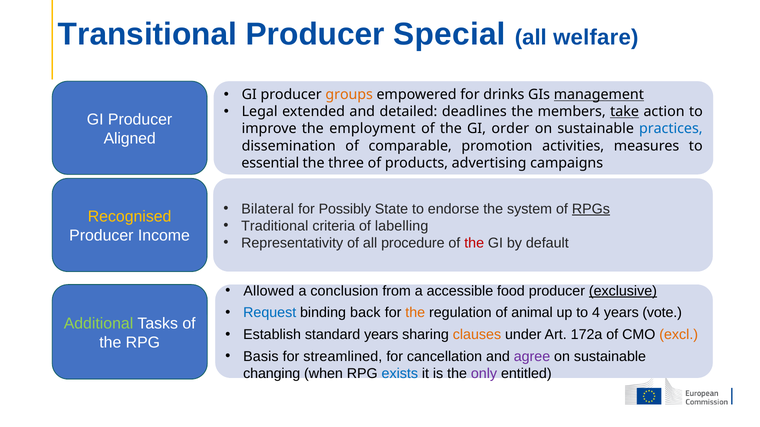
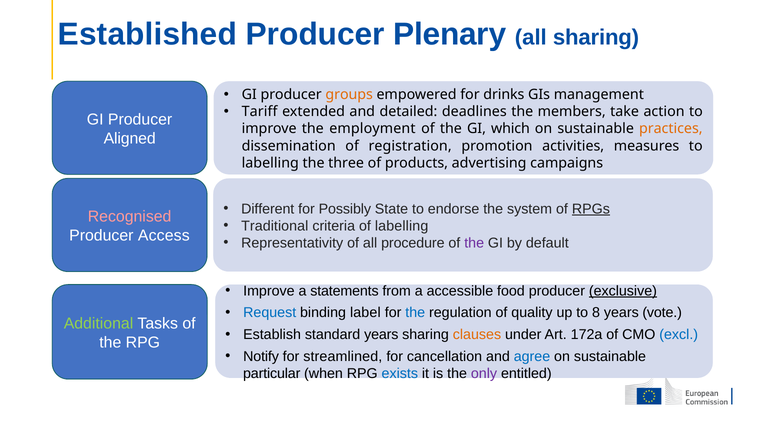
Transitional: Transitional -> Established
Special: Special -> Plenary
all welfare: welfare -> sharing
management underline: present -> none
Legal: Legal -> Tariff
take underline: present -> none
order: order -> which
practices colour: blue -> orange
comparable: comparable -> registration
essential at (270, 163): essential -> labelling
Bilateral: Bilateral -> Different
Recognised colour: yellow -> pink
Income: Income -> Access
the at (474, 243) colour: red -> purple
Allowed at (269, 291): Allowed -> Improve
conclusion: conclusion -> statements
back: back -> label
the at (415, 313) colour: orange -> blue
animal: animal -> quality
4: 4 -> 8
excl colour: orange -> blue
Basis: Basis -> Notify
agree colour: purple -> blue
changing: changing -> particular
